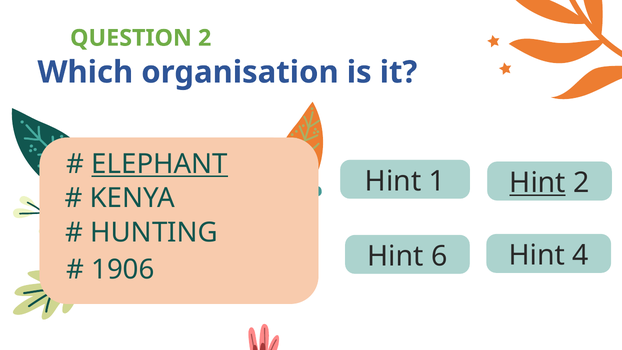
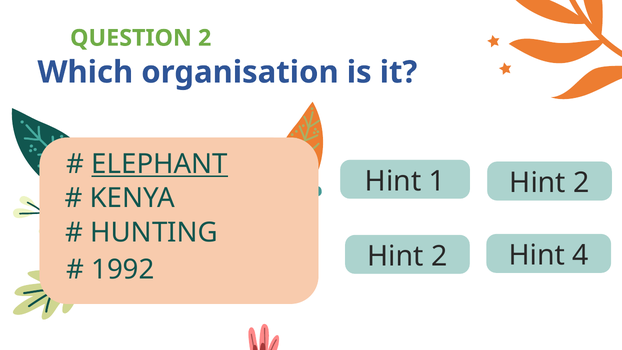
Hint at (538, 183) underline: present -> none
6 at (439, 256): 6 -> 2
1906: 1906 -> 1992
